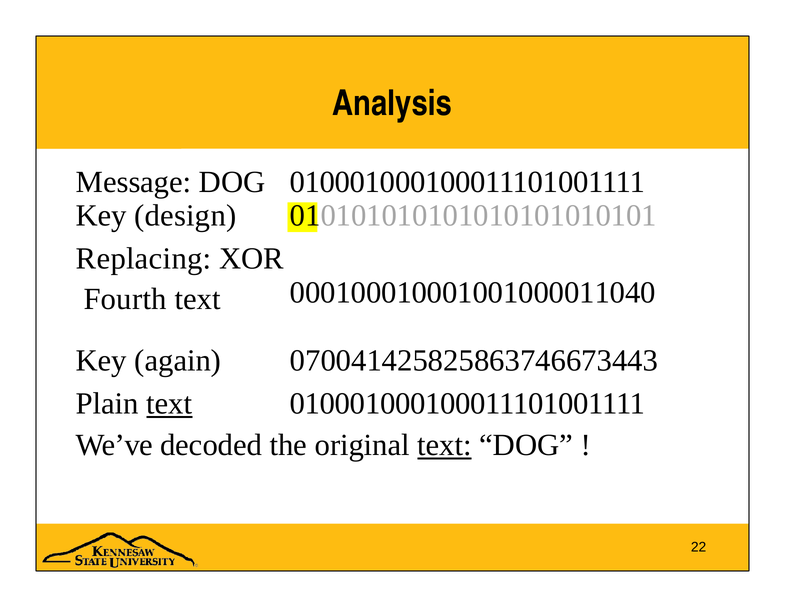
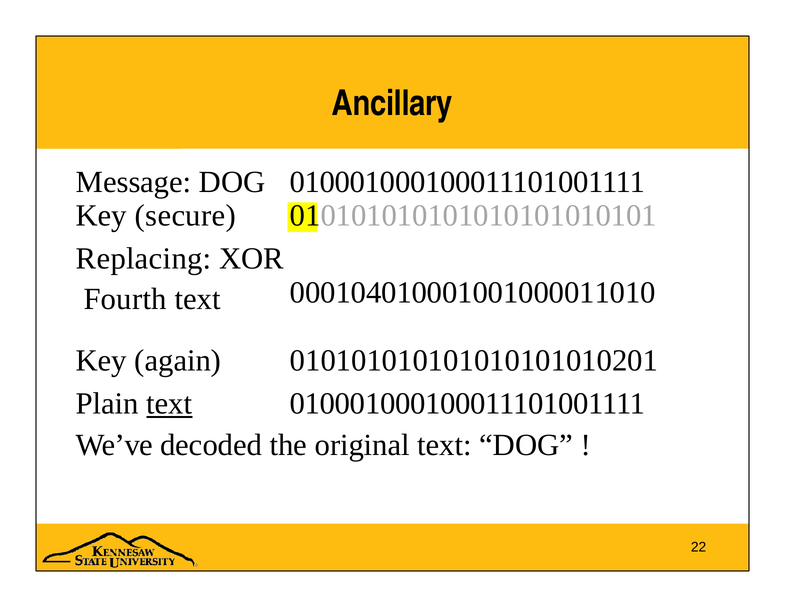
Analysis: Analysis -> Ancillary
design: design -> secure
000100010001001000011040: 000100010001001000011040 -> 000104010001001000011010
070041425825863746673443: 070041425825863746673443 -> 010101010101010101010201
text at (444, 445) underline: present -> none
